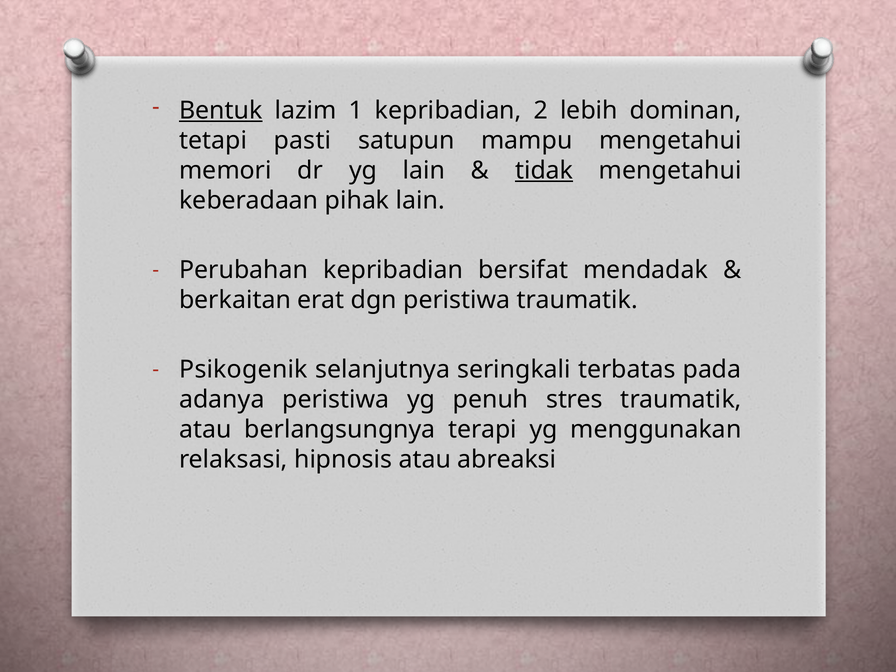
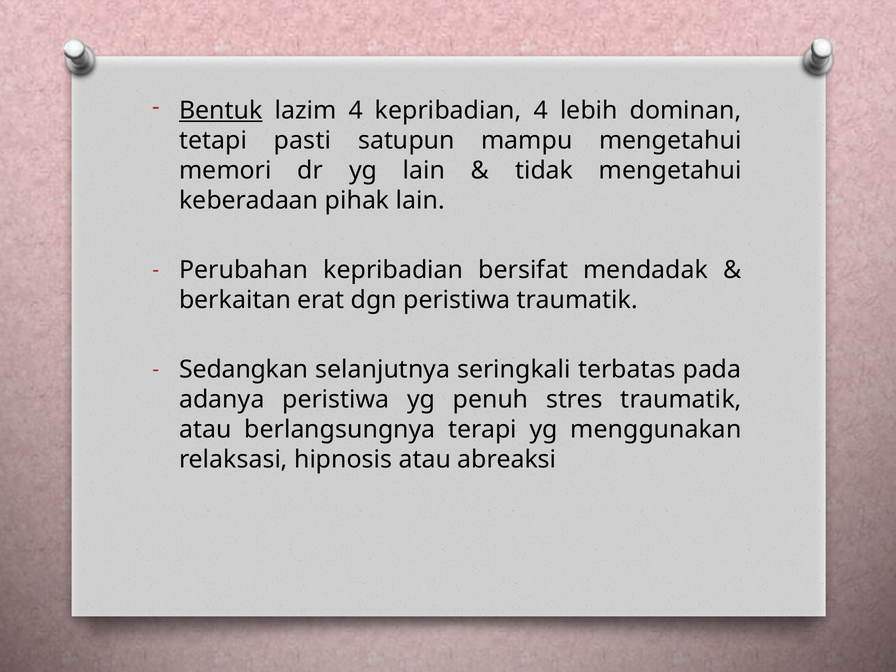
lazim 1: 1 -> 4
kepribadian 2: 2 -> 4
tidak underline: present -> none
Psikogenik: Psikogenik -> Sedangkan
